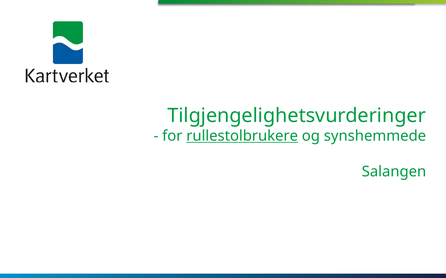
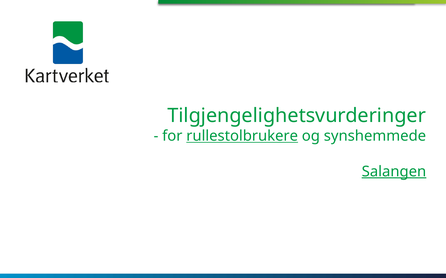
Salangen underline: none -> present
